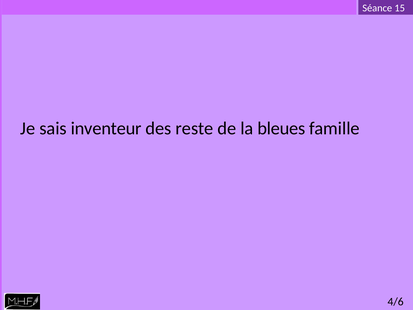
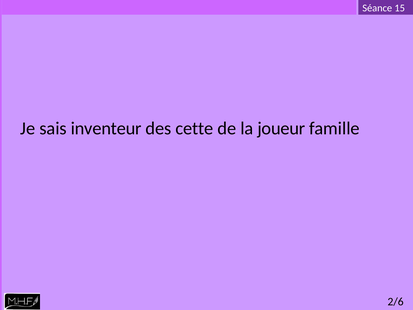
reste: reste -> cette
bleues: bleues -> joueur
4/6: 4/6 -> 2/6
